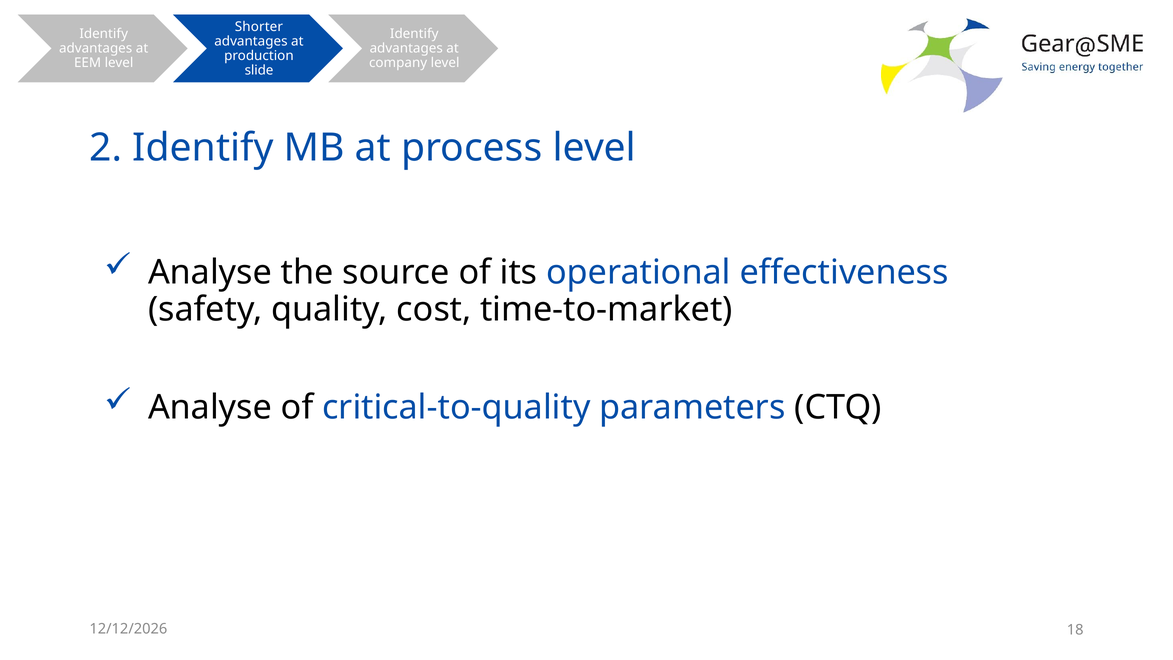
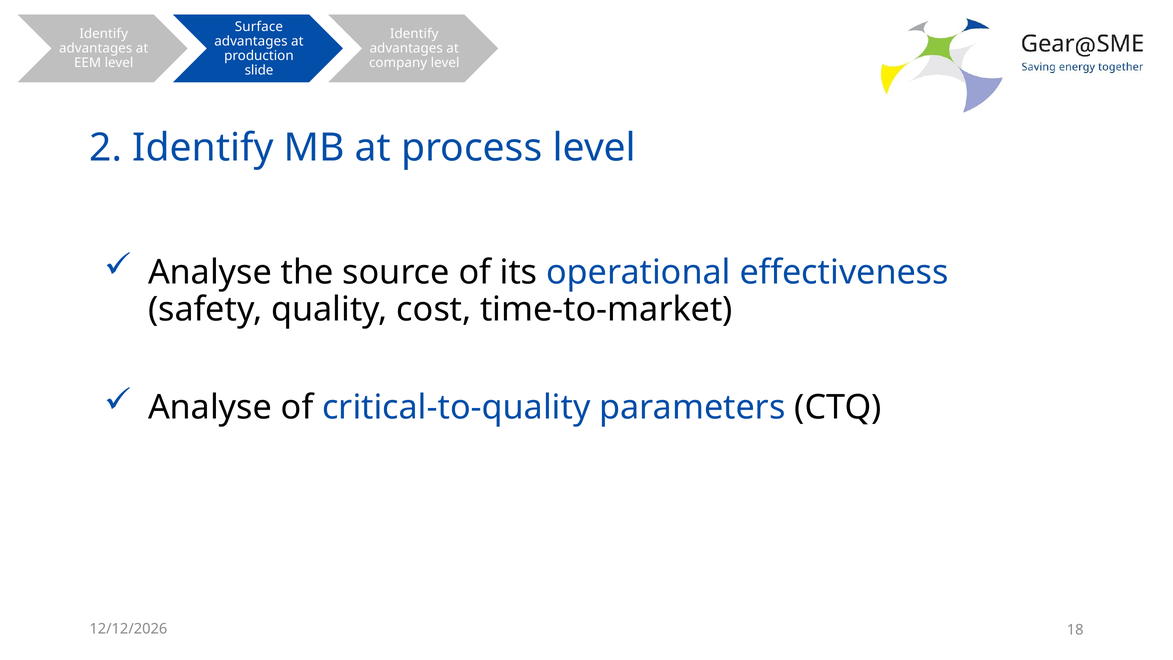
Shorter: Shorter -> Surface
